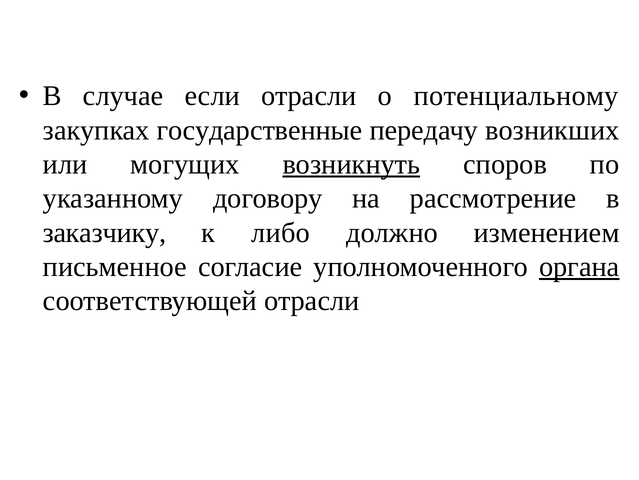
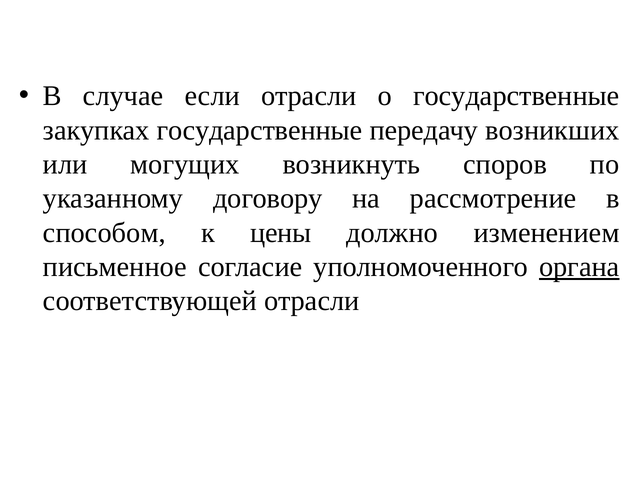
о потенциальному: потенциальному -> государственные
возникнуть underline: present -> none
заказчику: заказчику -> способом
либо: либо -> цены
